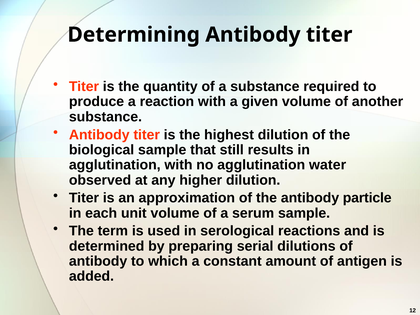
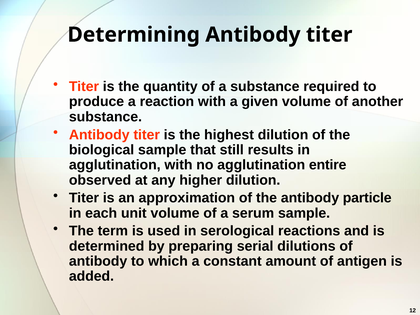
water: water -> entire
